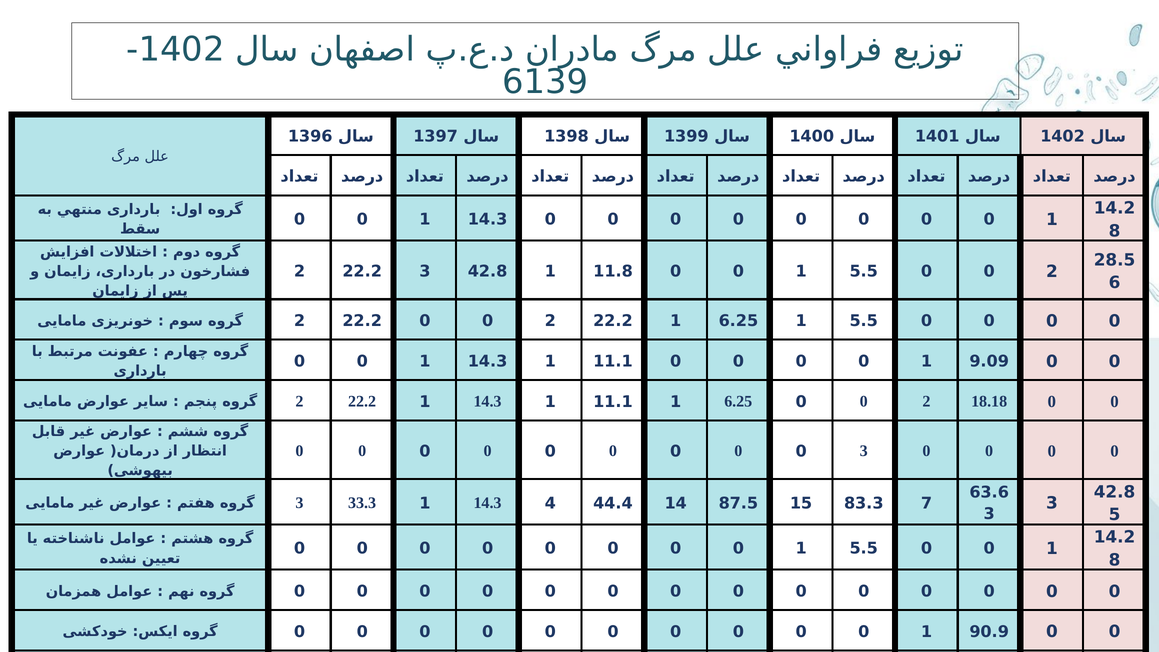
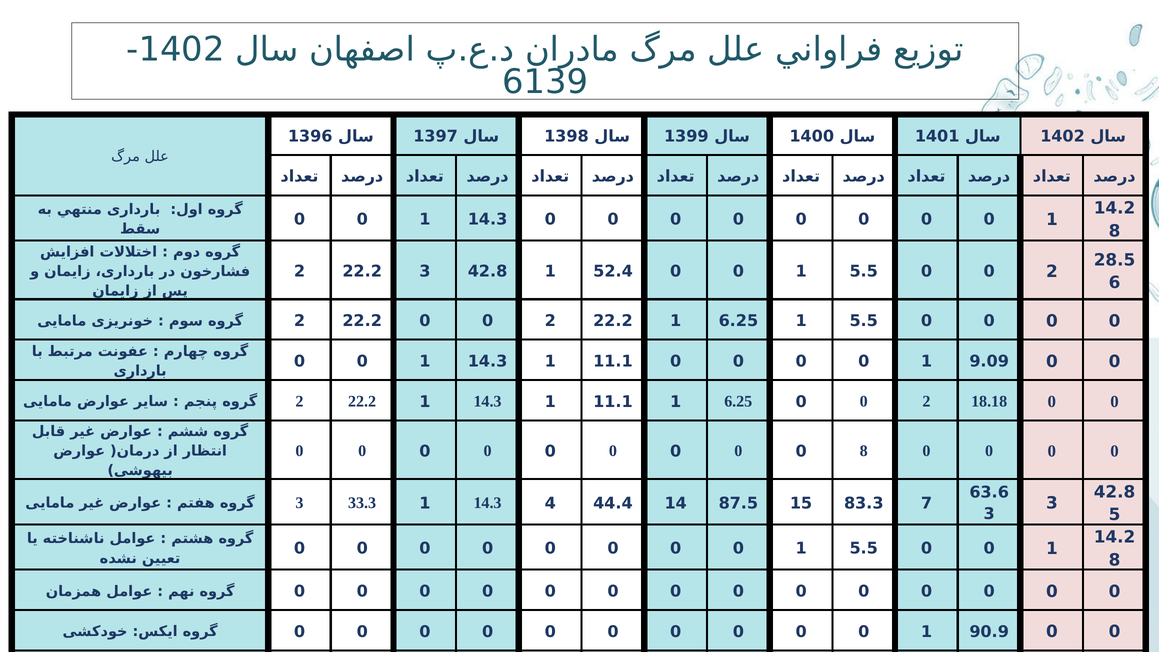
11.8: 11.8 -> 52.4
0 3: 3 -> 8
